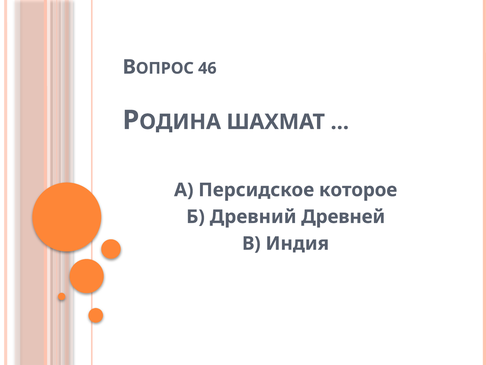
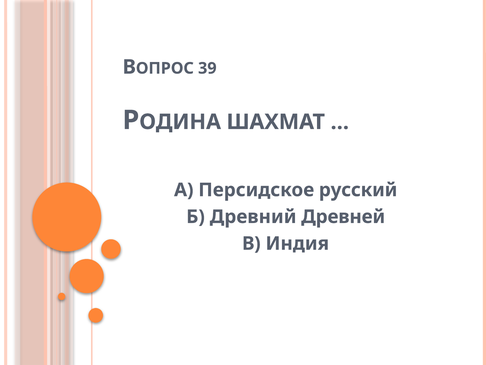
46: 46 -> 39
которое: которое -> русский
